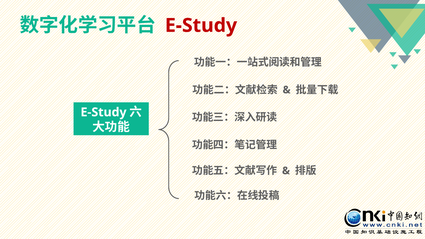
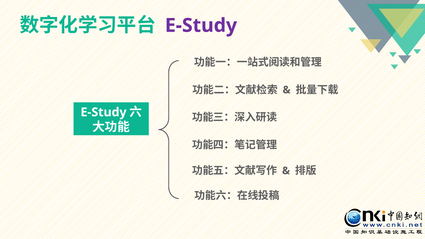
E-Study at (201, 25) colour: red -> purple
